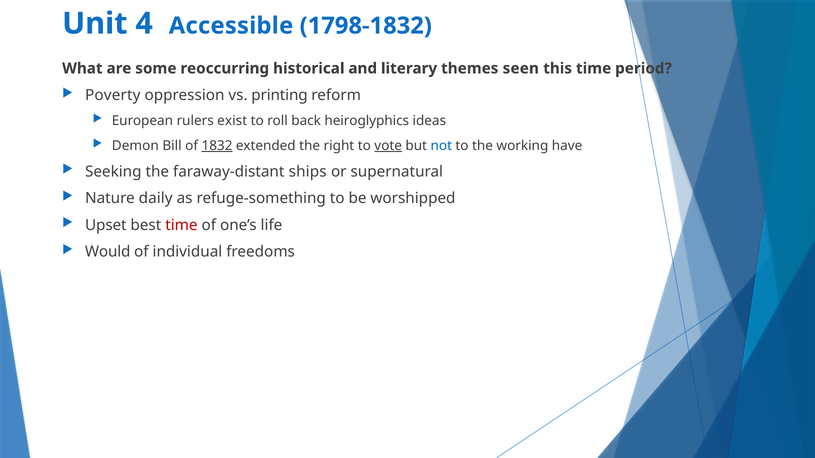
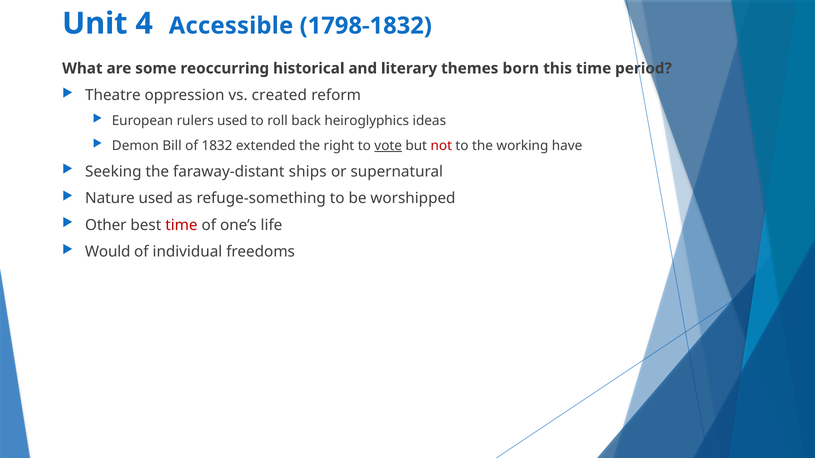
seen: seen -> born
Poverty: Poverty -> Theatre
printing: printing -> created
rulers exist: exist -> used
1832 underline: present -> none
not colour: blue -> red
Nature daily: daily -> used
Upset: Upset -> Other
